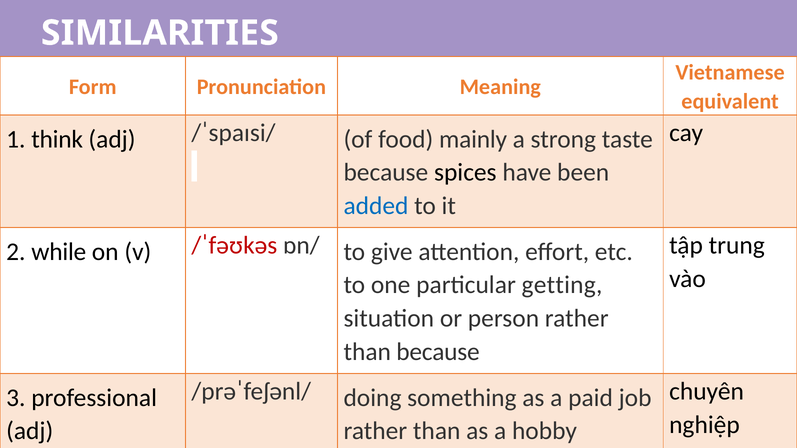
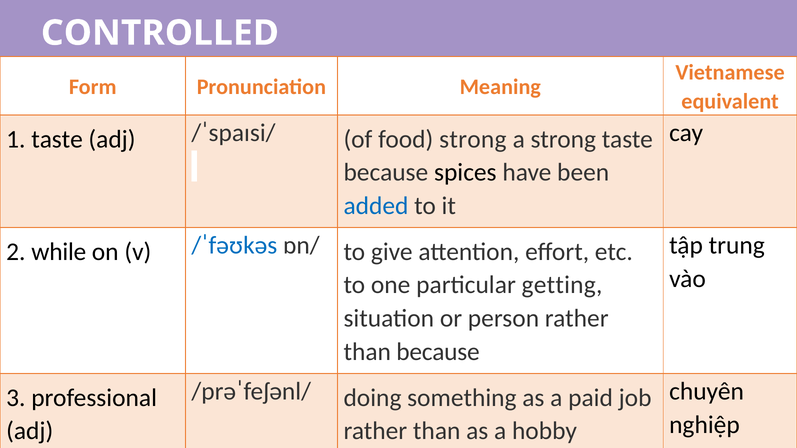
SIMILARITIES: SIMILARITIES -> CONTROLLED
1 think: think -> taste
food mainly: mainly -> strong
/ˈfəʊkəs colour: red -> blue
